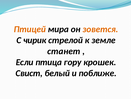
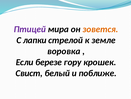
Птицей colour: orange -> purple
чирик: чирик -> лапки
станет: станет -> воровка
птица: птица -> березе
